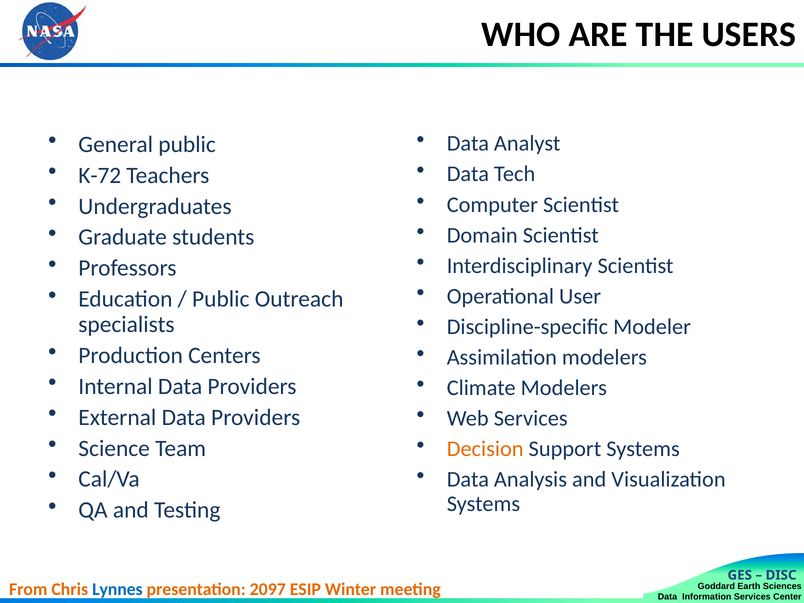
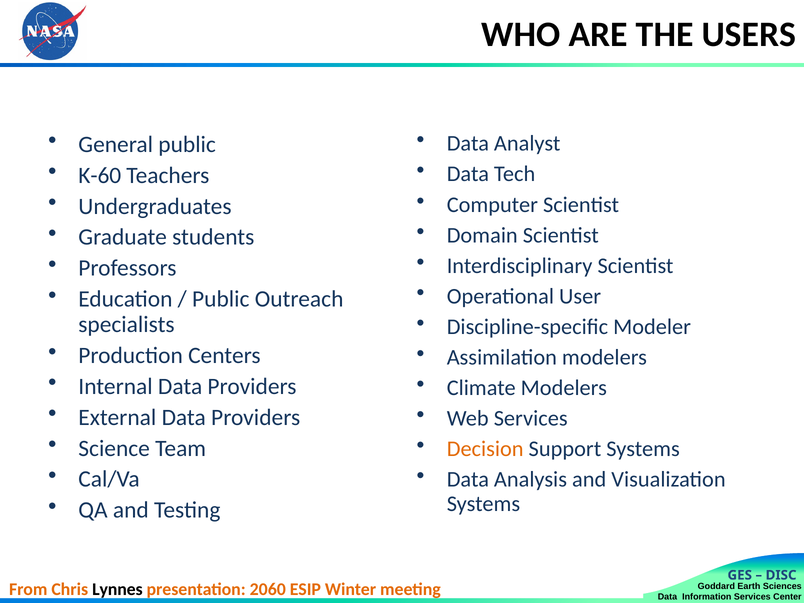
K-72: K-72 -> K-60
Lynnes colour: blue -> black
2097: 2097 -> 2060
